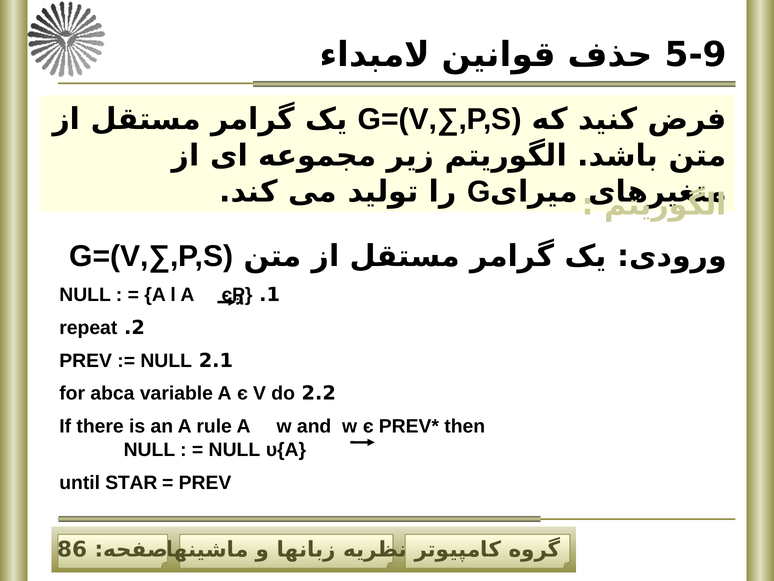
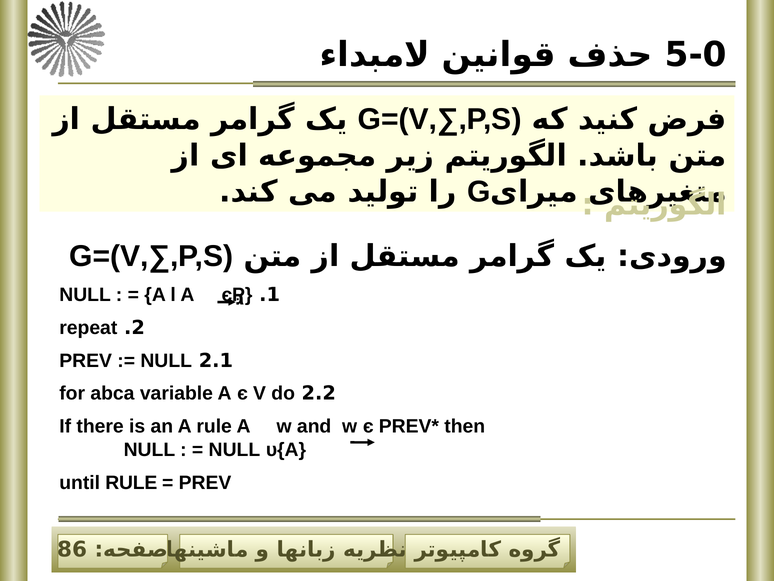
5-9: 5-9 -> 5-0
until STAR: STAR -> RULE
